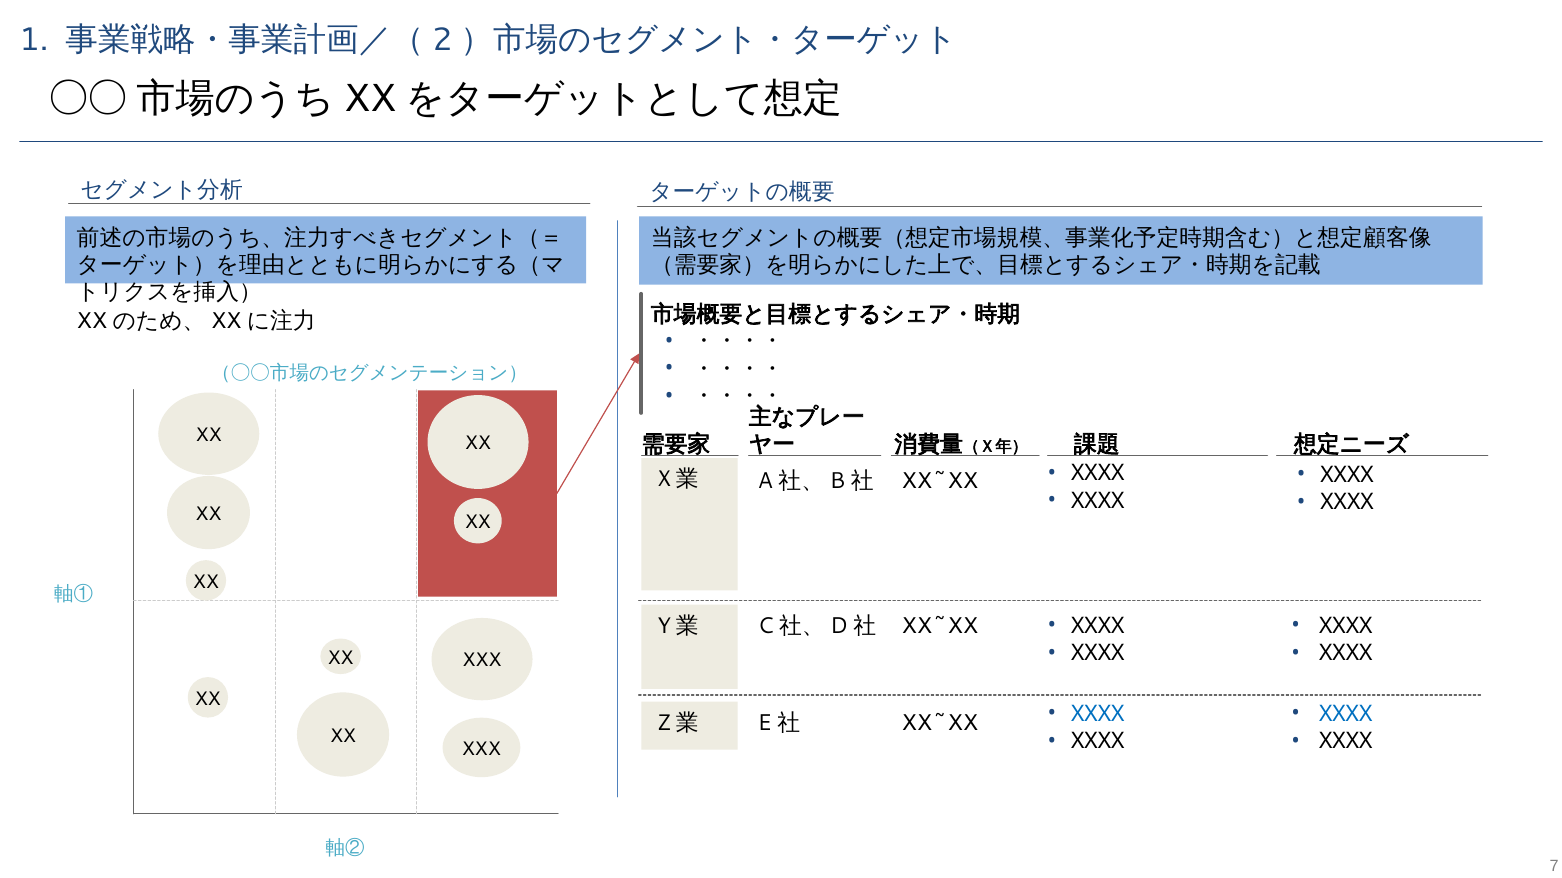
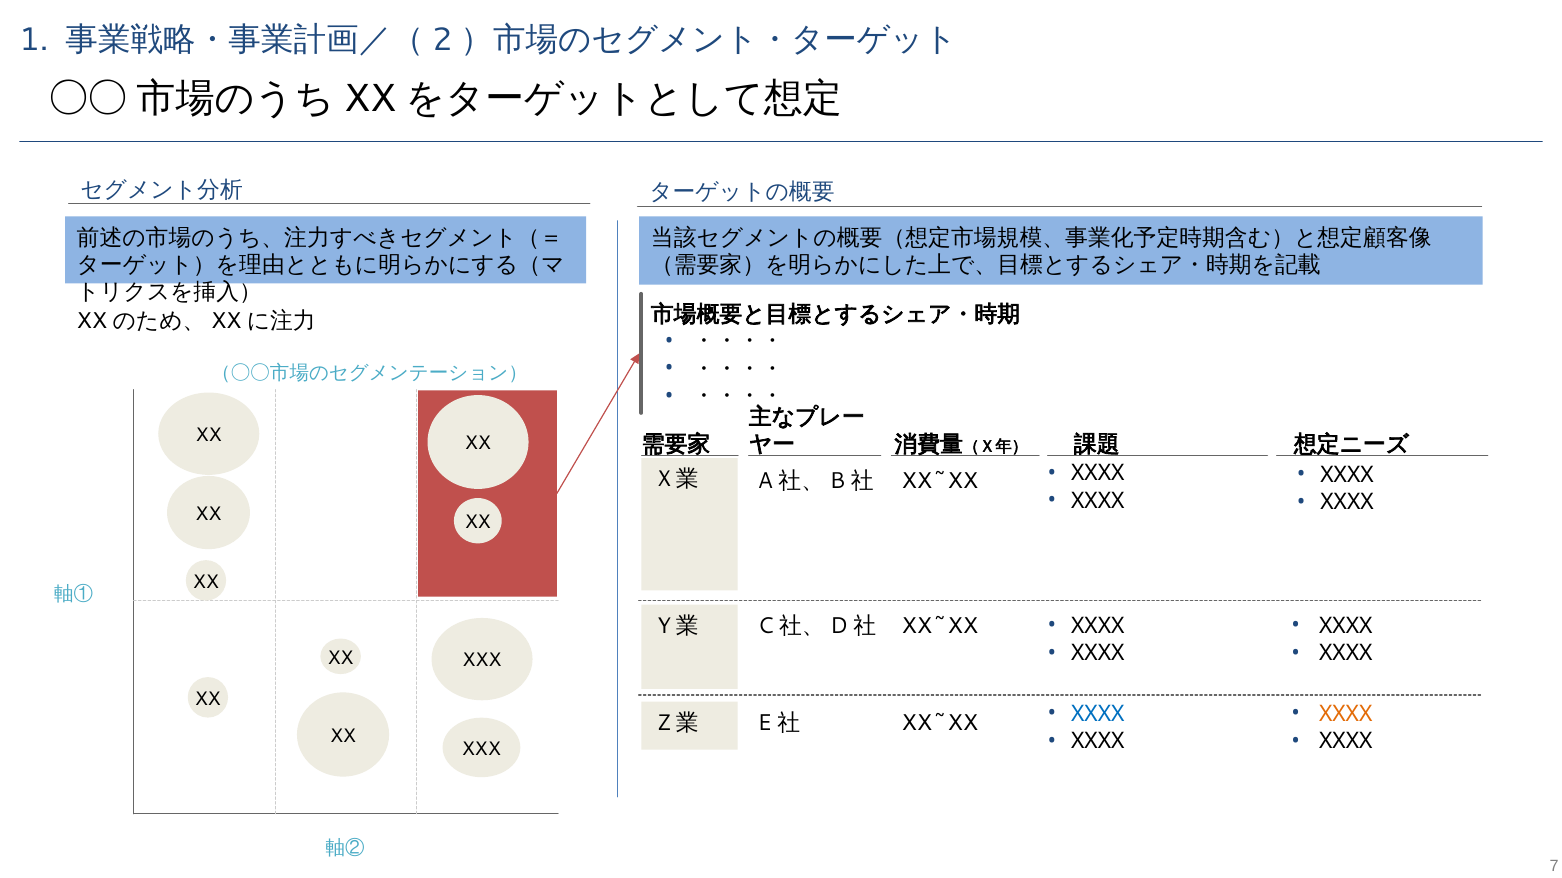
XXXX at (1346, 714) colour: blue -> orange
